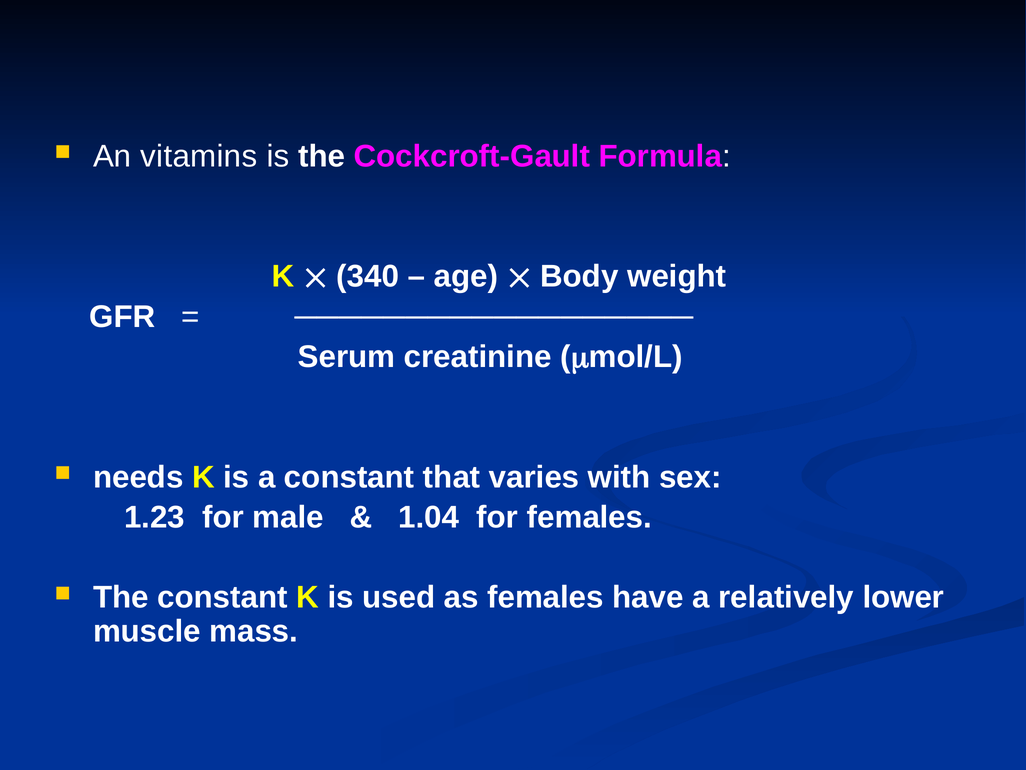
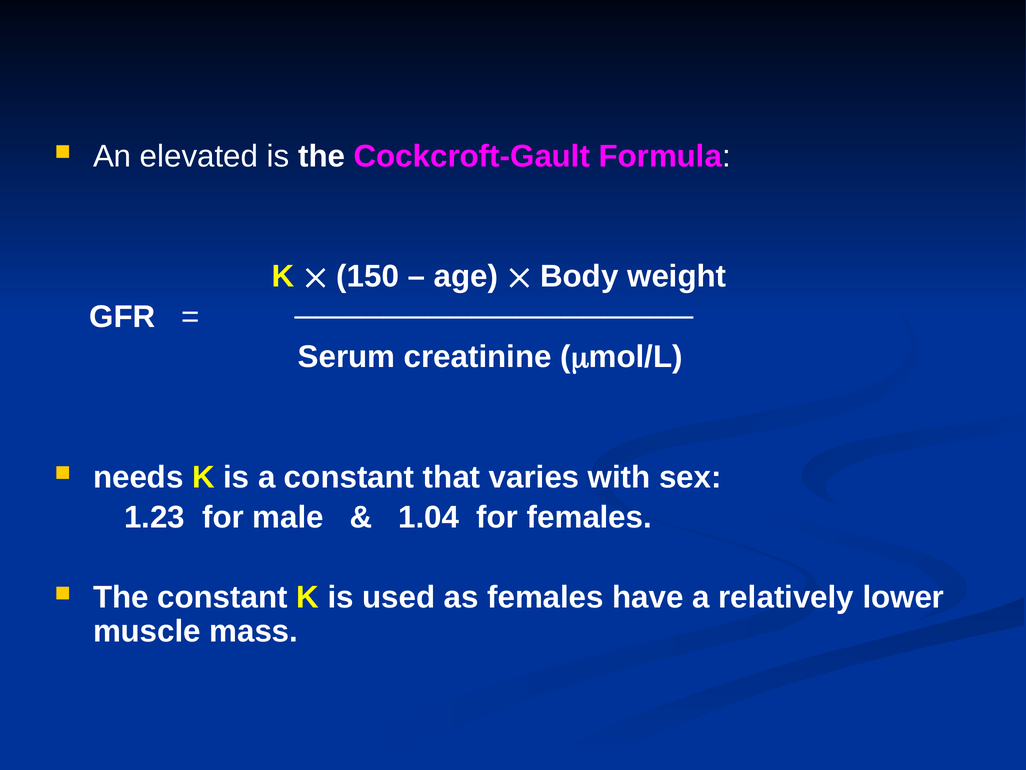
vitamins: vitamins -> elevated
340: 340 -> 150
